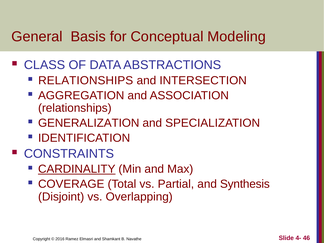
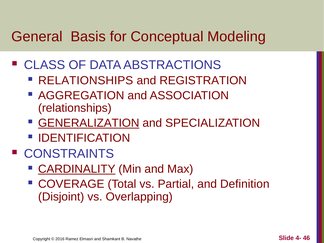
INTERSECTION: INTERSECTION -> REGISTRATION
GENERALIZATION underline: none -> present
Synthesis: Synthesis -> Definition
